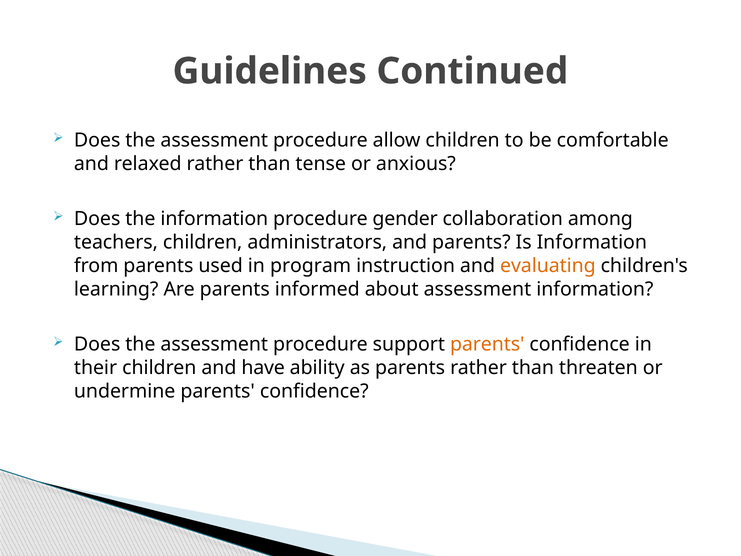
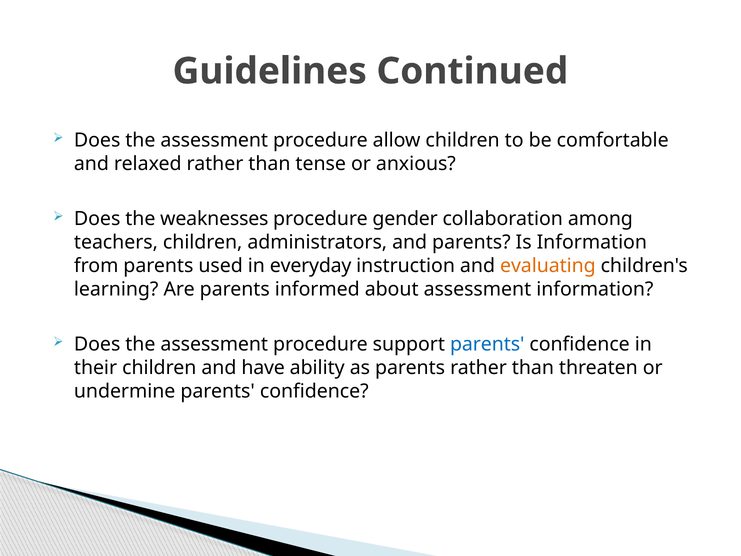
the information: information -> weaknesses
program: program -> everyday
parents at (487, 344) colour: orange -> blue
